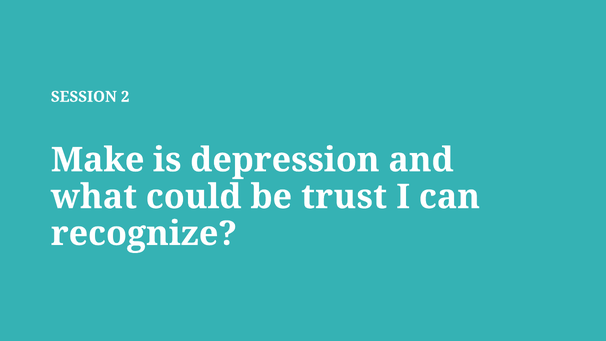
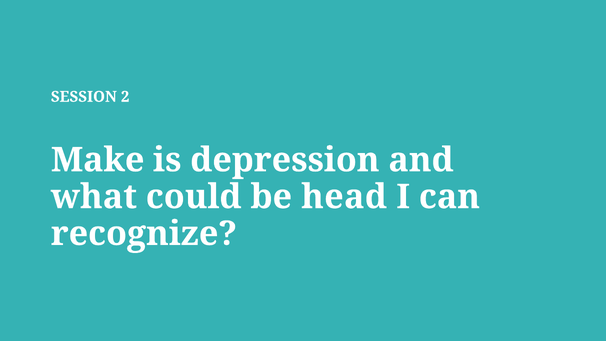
trust: trust -> head
